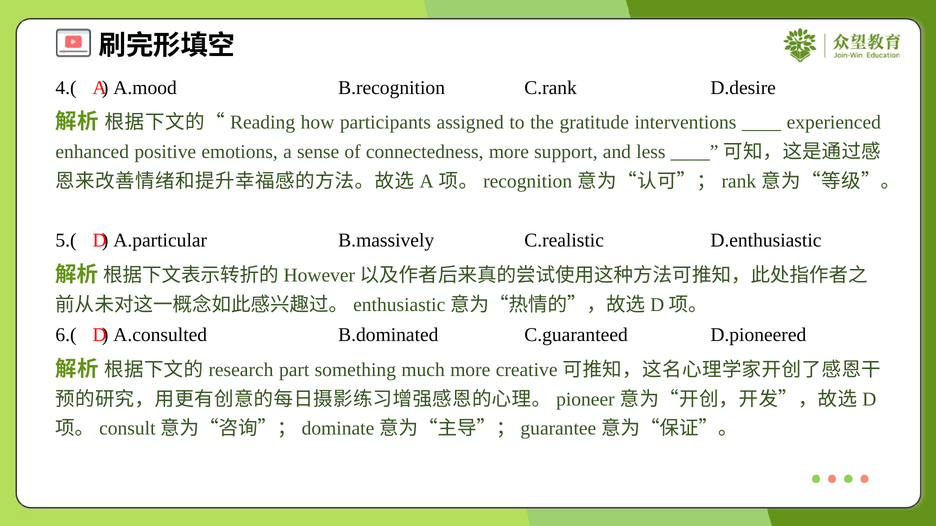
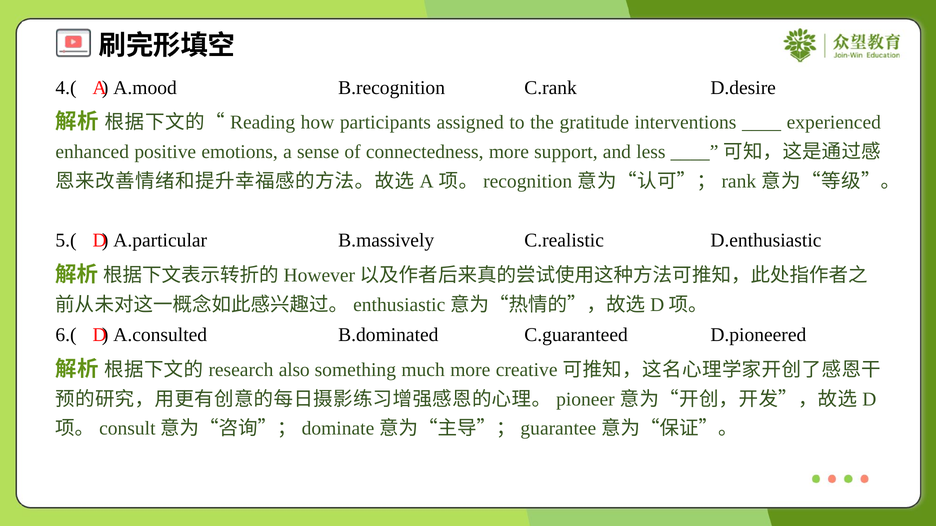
part: part -> also
